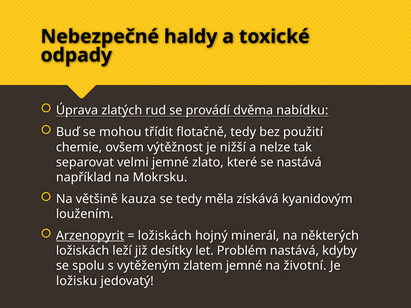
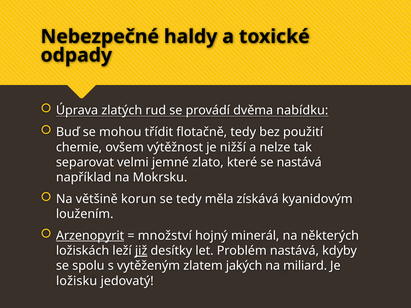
kauza: kauza -> korun
ložiskách at (165, 236): ložiskách -> množství
již underline: none -> present
zlatem jemné: jemné -> jakých
životní: životní -> miliard
